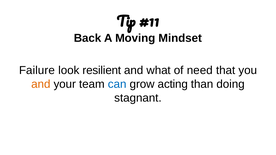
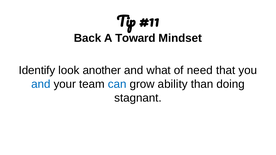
Moving: Moving -> Toward
Failure: Failure -> Identify
resilient: resilient -> another
and at (41, 84) colour: orange -> blue
acting: acting -> ability
